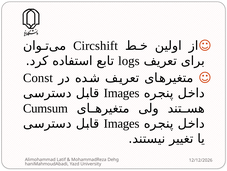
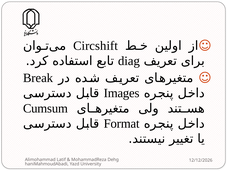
logs: logs -> diag
Const: Const -> Break
Images at (122, 123): Images -> Format
